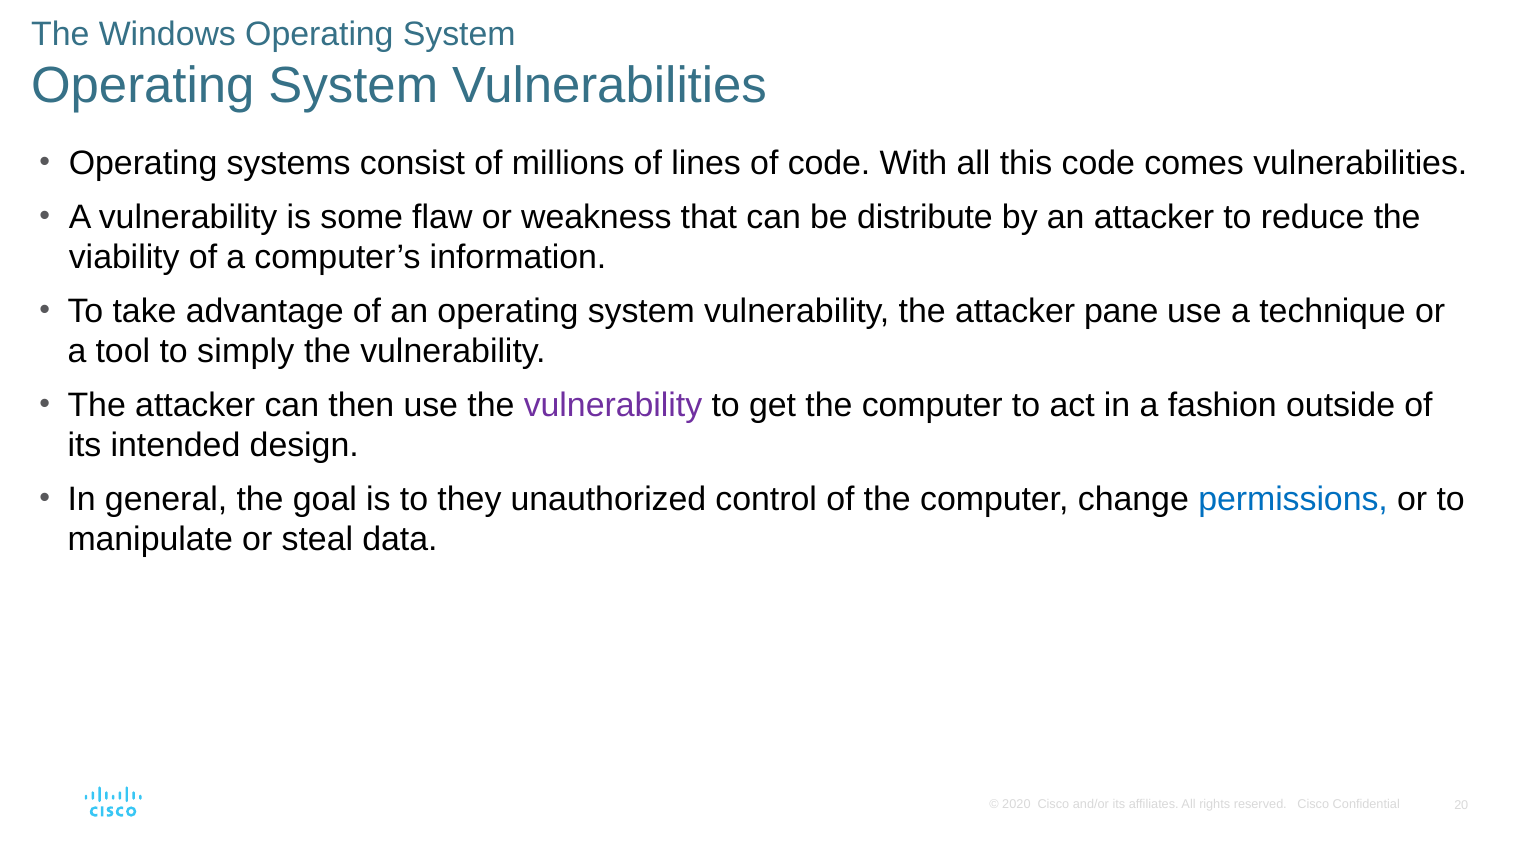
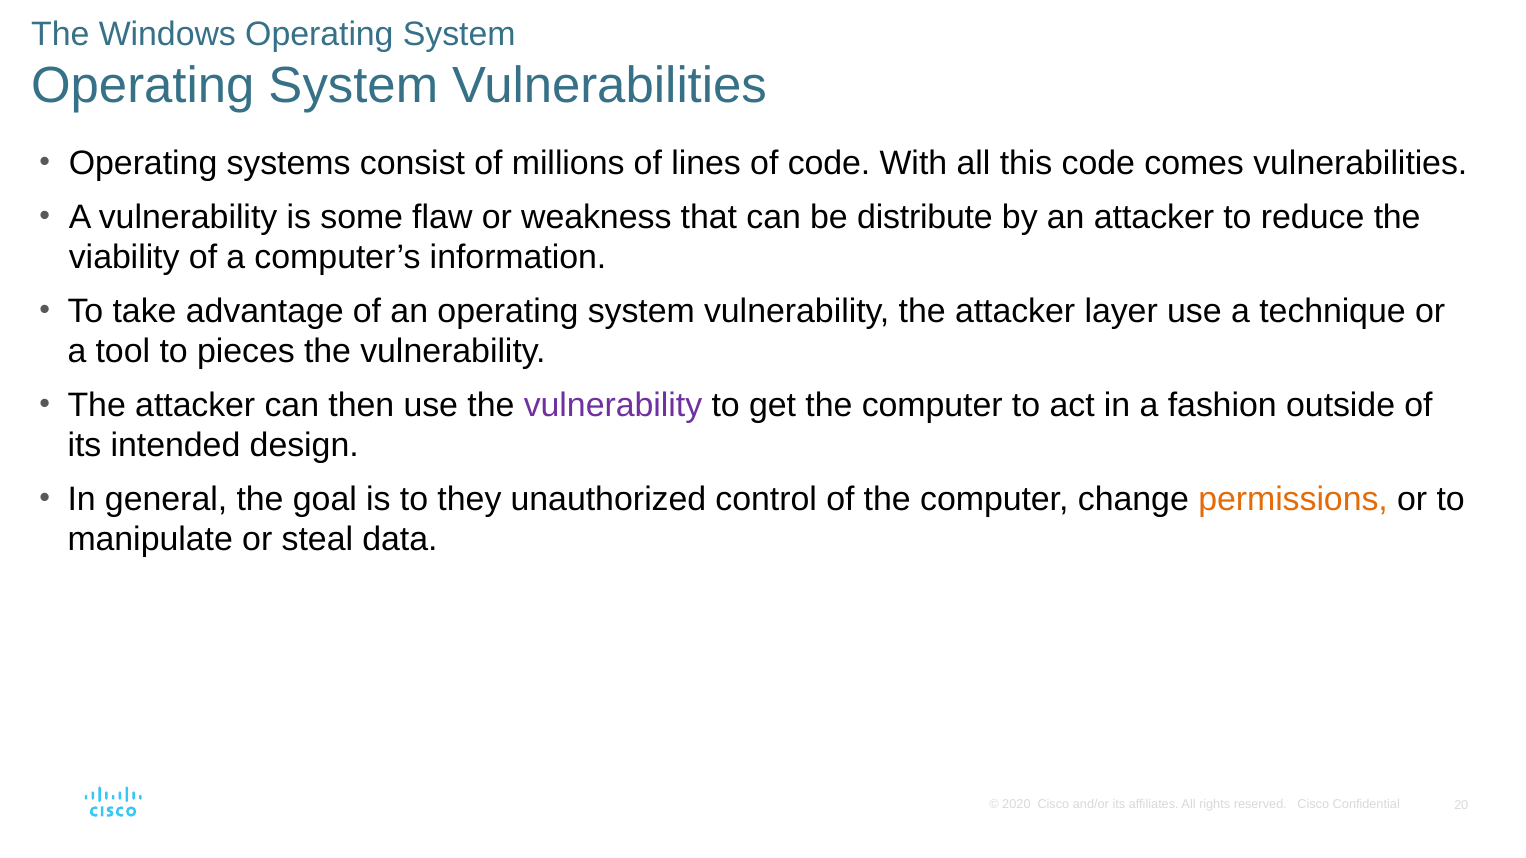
pane: pane -> layer
simply: simply -> pieces
permissions colour: blue -> orange
